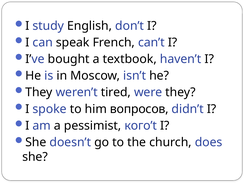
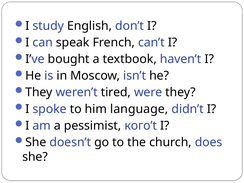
вопросов: вопросов -> language
